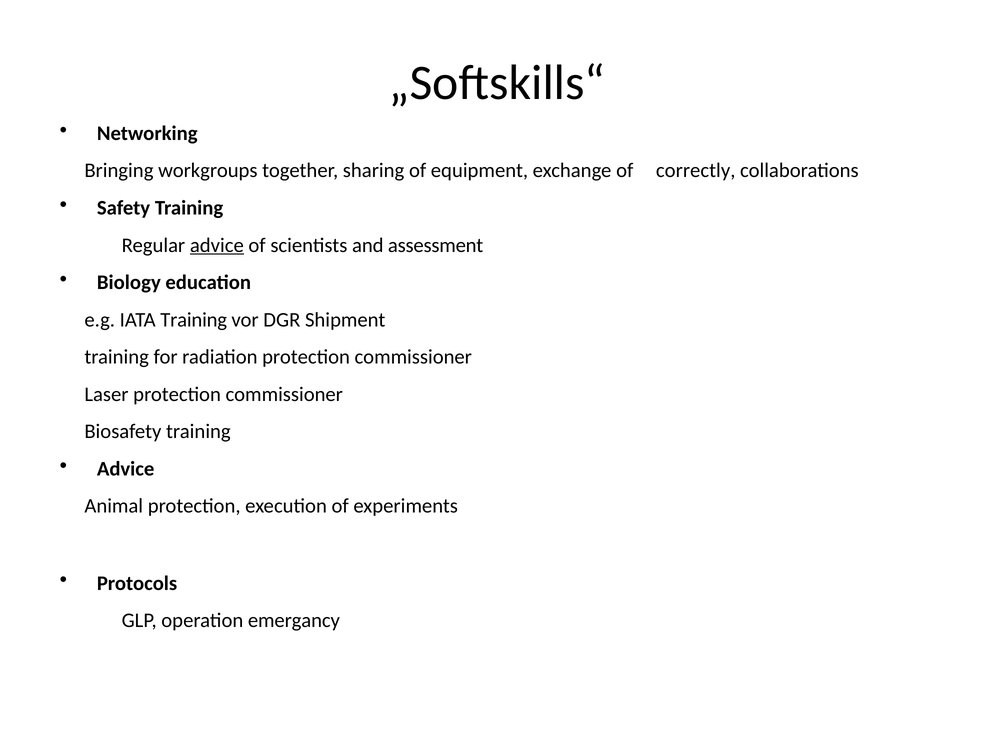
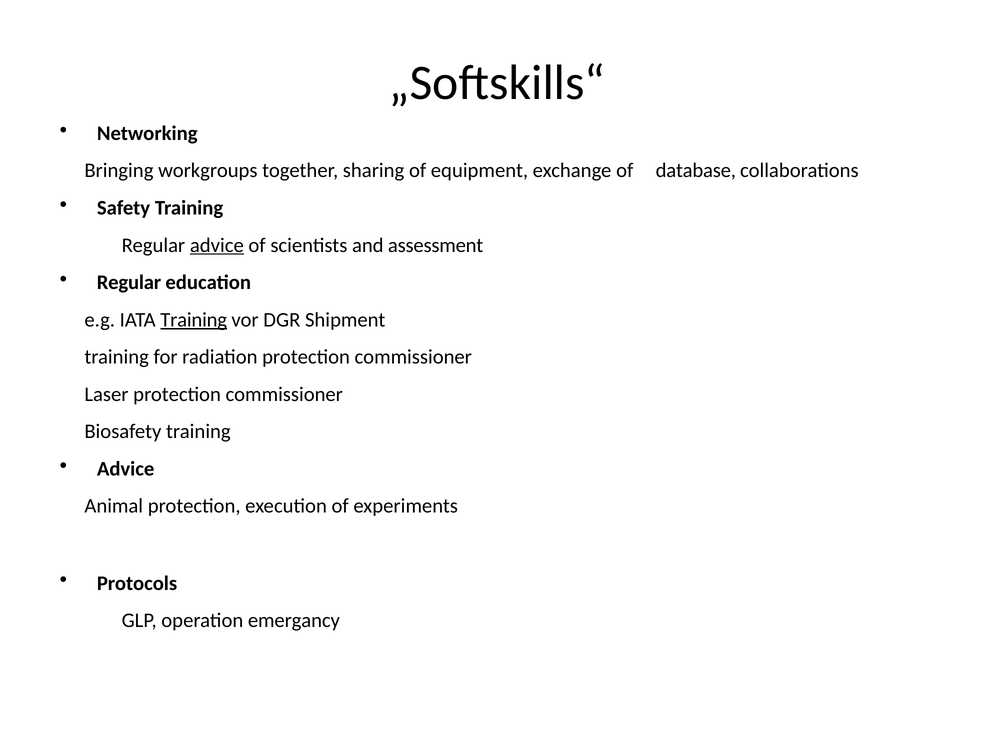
correctly: correctly -> database
Biology at (129, 282): Biology -> Regular
Training at (194, 320) underline: none -> present
